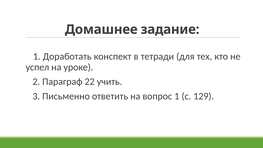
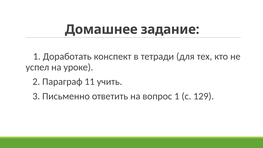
22: 22 -> 11
